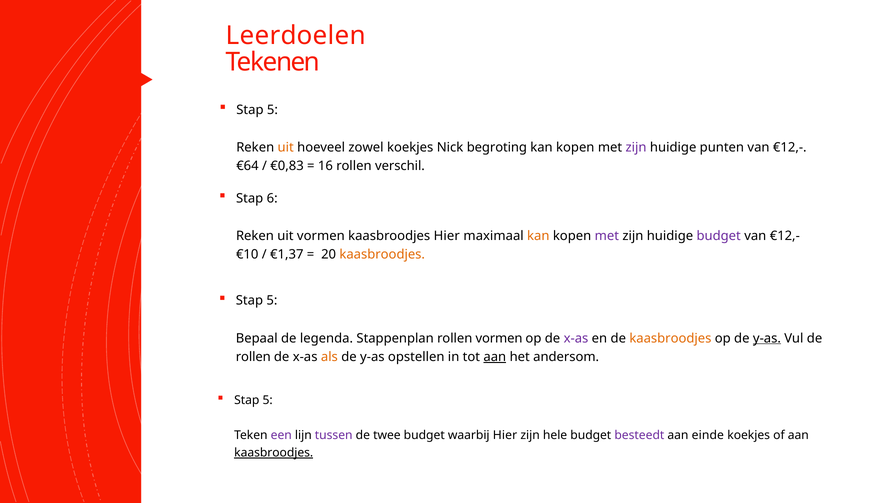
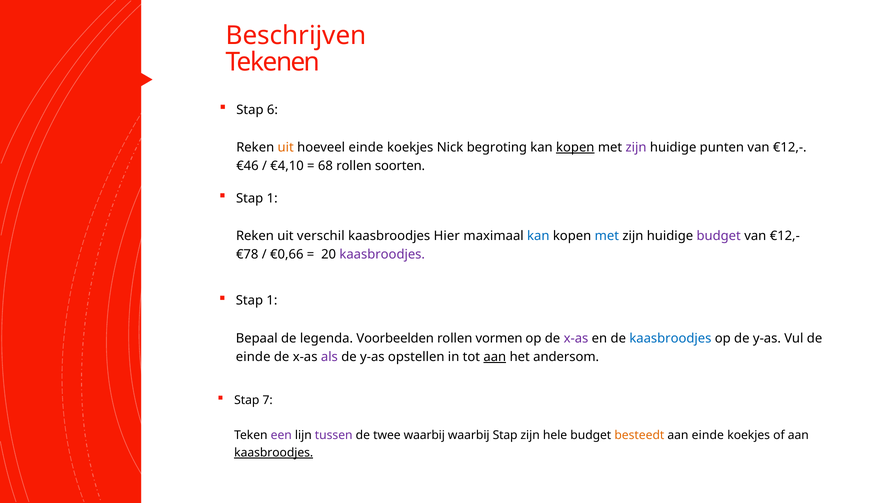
Leerdoelen: Leerdoelen -> Beschrijven
5 at (272, 110): 5 -> 6
hoeveel zowel: zowel -> einde
kopen at (575, 147) underline: none -> present
€64: €64 -> €46
€0,83: €0,83 -> €4,10
16: 16 -> 68
verschil: verschil -> soorten
6 at (272, 198): 6 -> 1
uit vormen: vormen -> verschil
kan at (538, 236) colour: orange -> blue
met at (607, 236) colour: purple -> blue
€10: €10 -> €78
€1,37: €1,37 -> €0,66
kaasbroodjes at (382, 255) colour: orange -> purple
5 at (272, 301): 5 -> 1
Stappenplan: Stappenplan -> Voorbeelden
kaasbroodjes at (670, 339) colour: orange -> blue
y-as at (767, 339) underline: present -> none
rollen at (253, 357): rollen -> einde
als colour: orange -> purple
5 at (268, 401): 5 -> 7
twee budget: budget -> waarbij
waarbij Hier: Hier -> Stap
besteedt colour: purple -> orange
